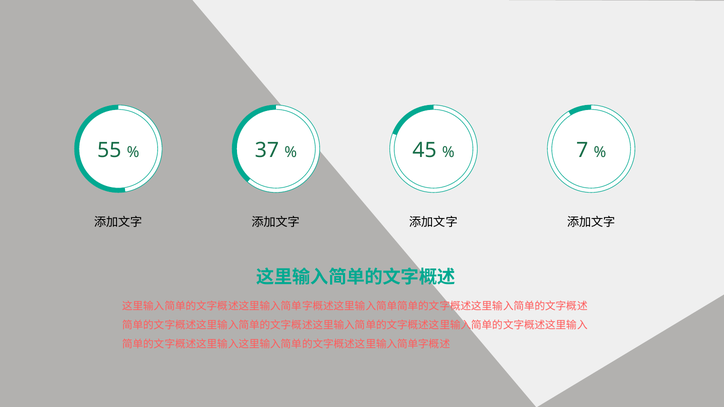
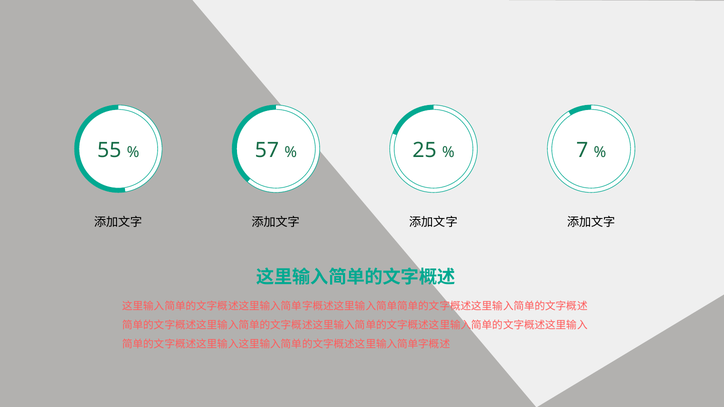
37: 37 -> 57
45: 45 -> 25
